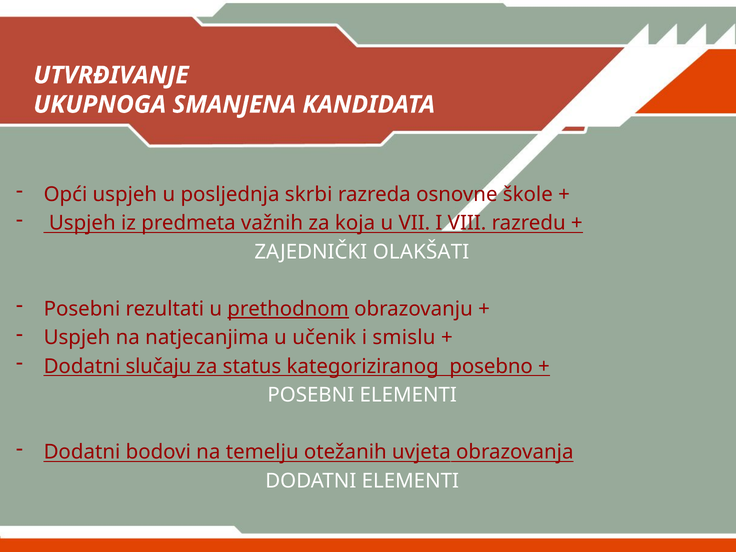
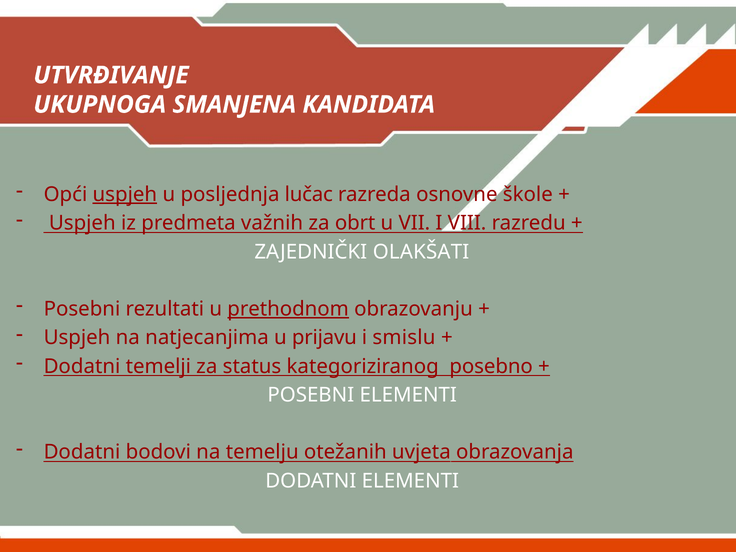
uspjeh at (125, 195) underline: none -> present
skrbi: skrbi -> lučac
koja: koja -> obrt
učenik: učenik -> prijavu
slučaju: slučaju -> temelji
